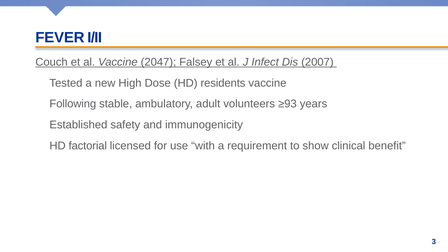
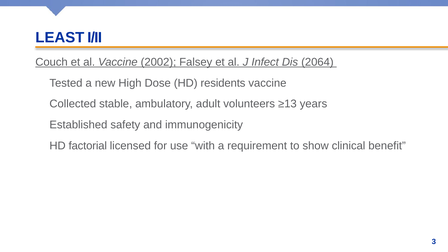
FEVER: FEVER -> LEAST
2047: 2047 -> 2002
2007: 2007 -> 2064
Following: Following -> Collected
≥93: ≥93 -> ≥13
